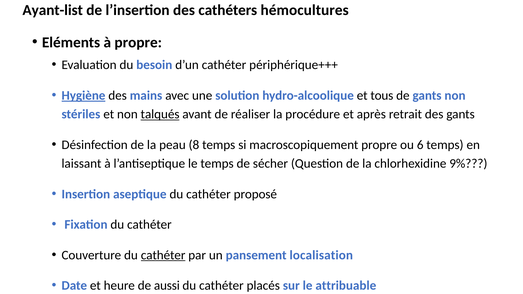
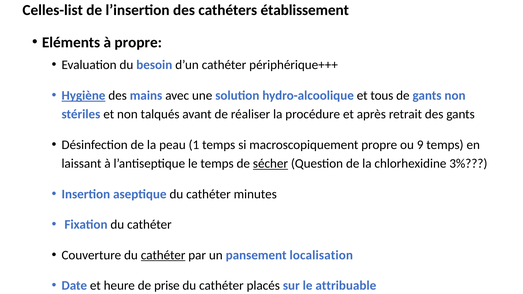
Ayant-list: Ayant-list -> Celles-list
hémocultures: hémocultures -> établissement
talqués underline: present -> none
8: 8 -> 1
6: 6 -> 9
sécher underline: none -> present
9%: 9% -> 3%
proposé: proposé -> minutes
aussi: aussi -> prise
